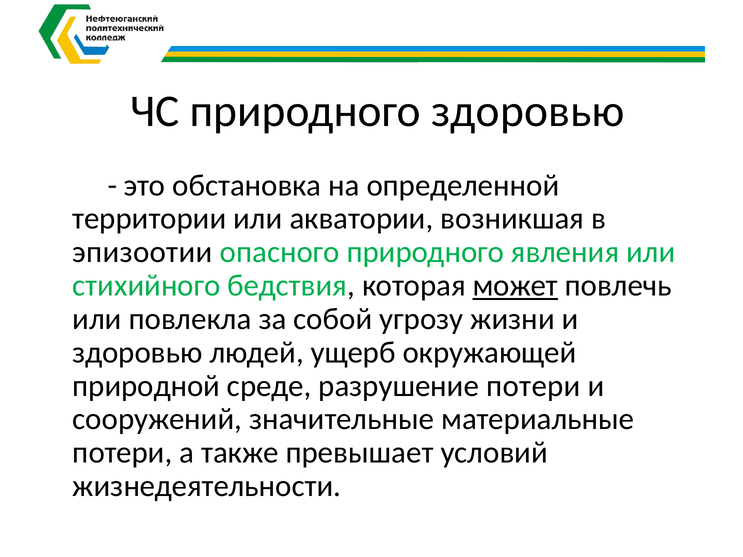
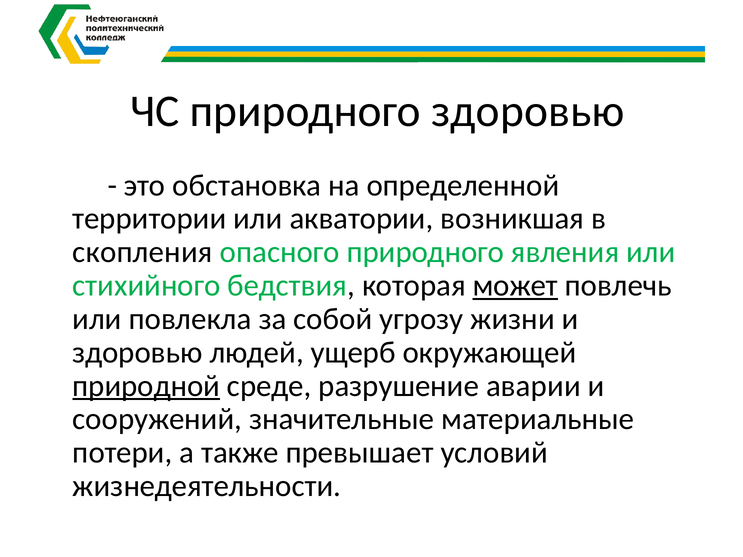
эпизоотии: эпизоотии -> скопления
природной underline: none -> present
разрушение потери: потери -> аварии
